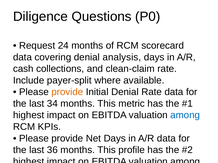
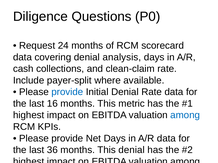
provide at (67, 92) colour: orange -> blue
34: 34 -> 16
This profile: profile -> denial
